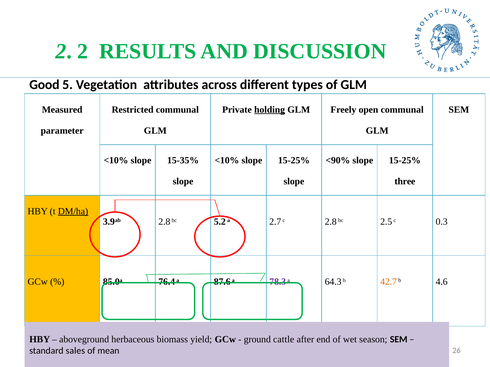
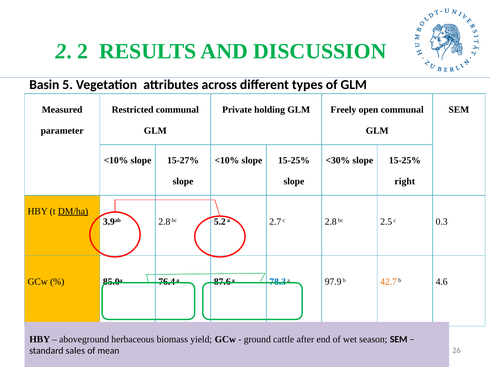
Good: Good -> Basin
holding underline: present -> none
15-35%: 15-35% -> 15-27%
<90%: <90% -> <30%
three: three -> right
78.3 colour: purple -> blue
64.3: 64.3 -> 97.9
